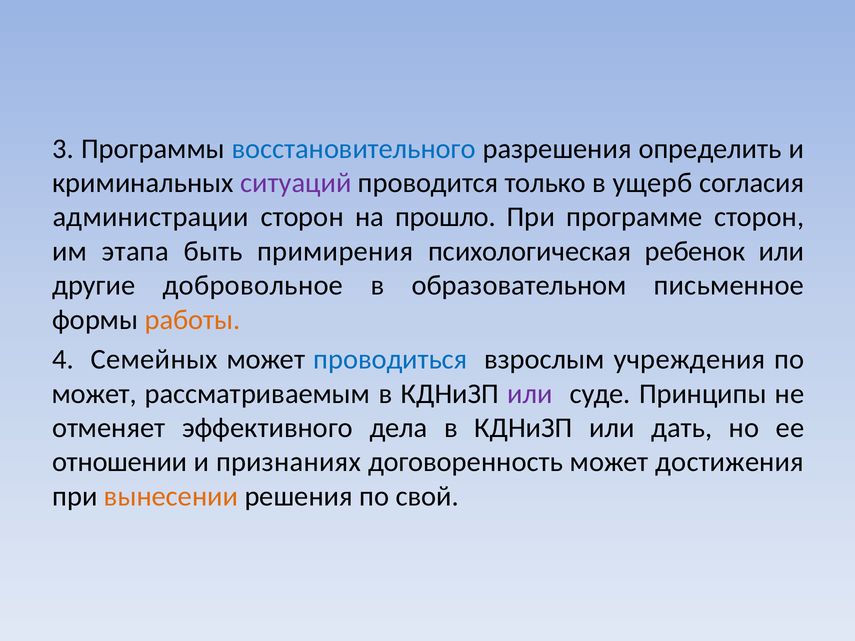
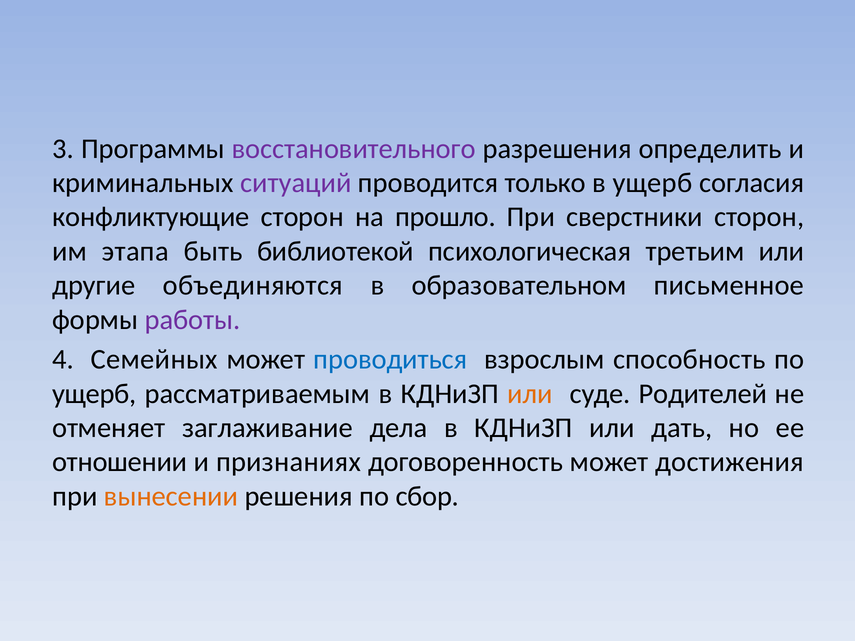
восстановительного colour: blue -> purple
администрации: администрации -> конфликтующие
программе: программе -> сверстники
примирения: примирения -> библиотекой
ребенок: ребенок -> третьим
добровольное: добровольное -> объединяются
работы colour: orange -> purple
учреждения: учреждения -> способность
может at (94, 394): может -> ущерб
или at (530, 394) colour: purple -> orange
Принципы: Принципы -> Родителей
эффективного: эффективного -> заглаживание
свой: свой -> сбор
